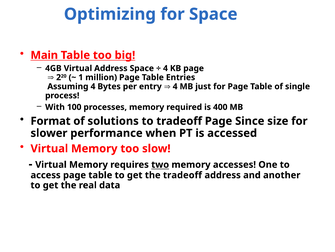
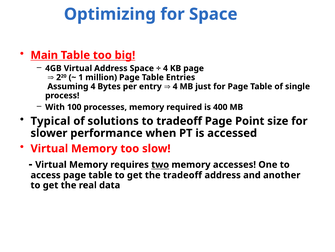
Format: Format -> Typical
Since: Since -> Point
